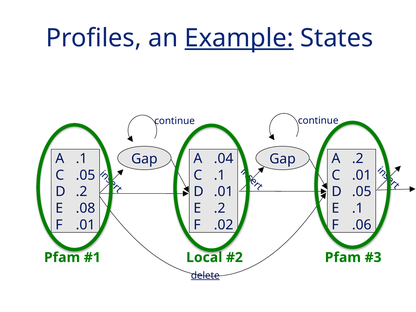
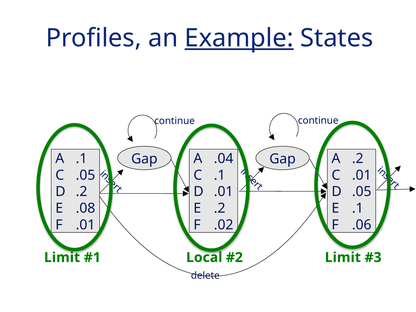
Pfam at (62, 257): Pfam -> Limit
Pfam at (343, 257): Pfam -> Limit
delete underline: present -> none
